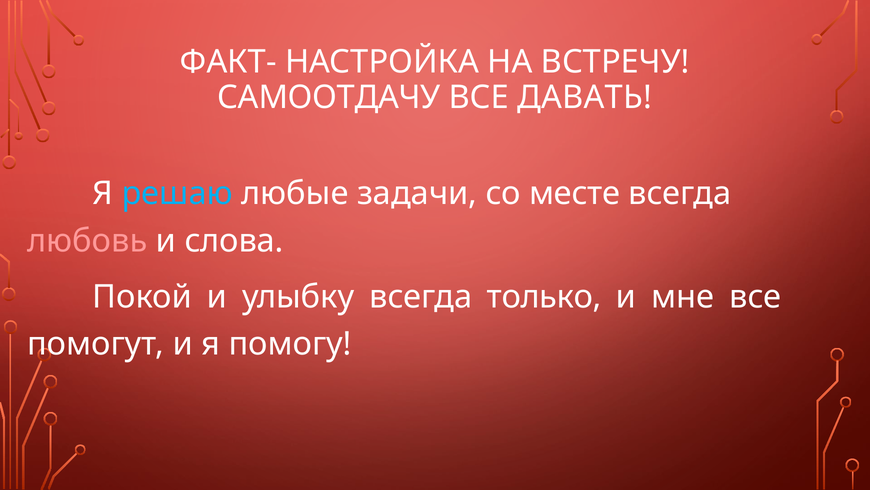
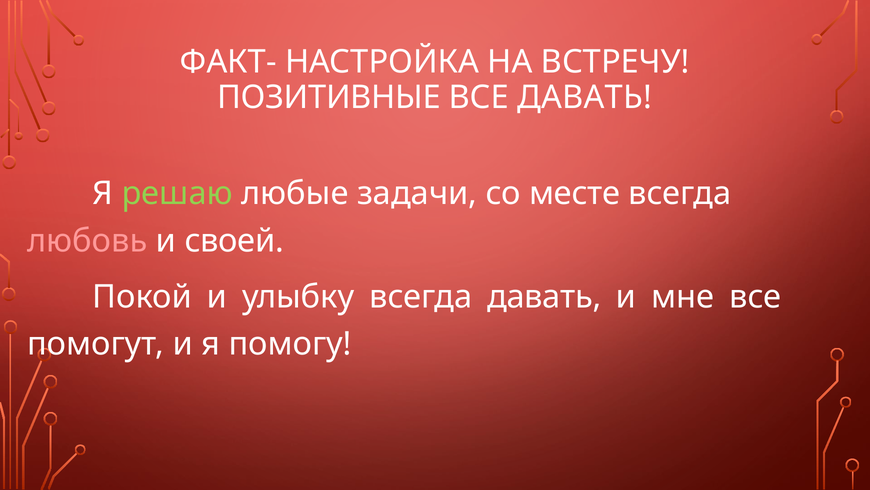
САМООТДАЧУ: САМООТДАЧУ -> ПОЗИТИВНЫЕ
решаю colour: light blue -> light green
слова: слова -> своей
всегда только: только -> давать
